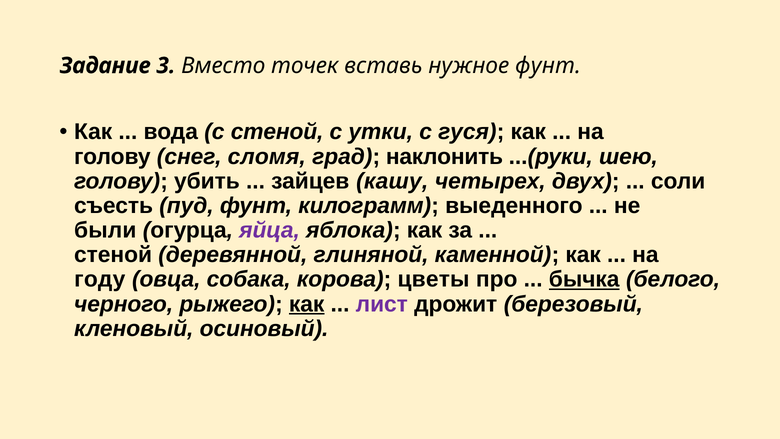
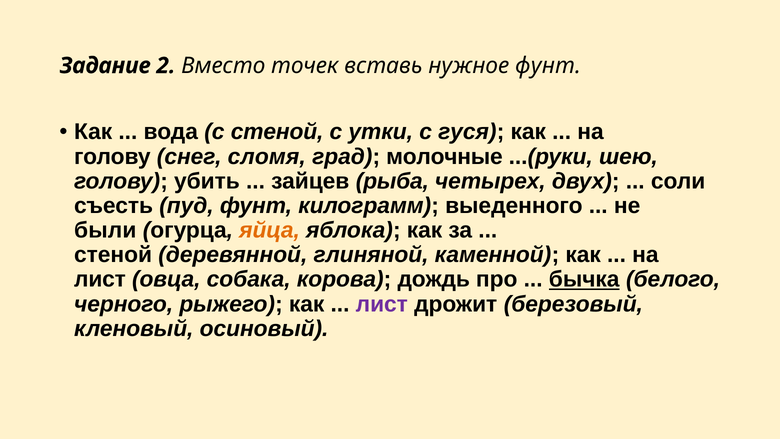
3: 3 -> 2
наклонить: наклонить -> молочные
кашу: кашу -> рыба
яйца colour: purple -> orange
году at (100, 279): году -> лист
цветы: цветы -> дождь
как at (307, 304) underline: present -> none
